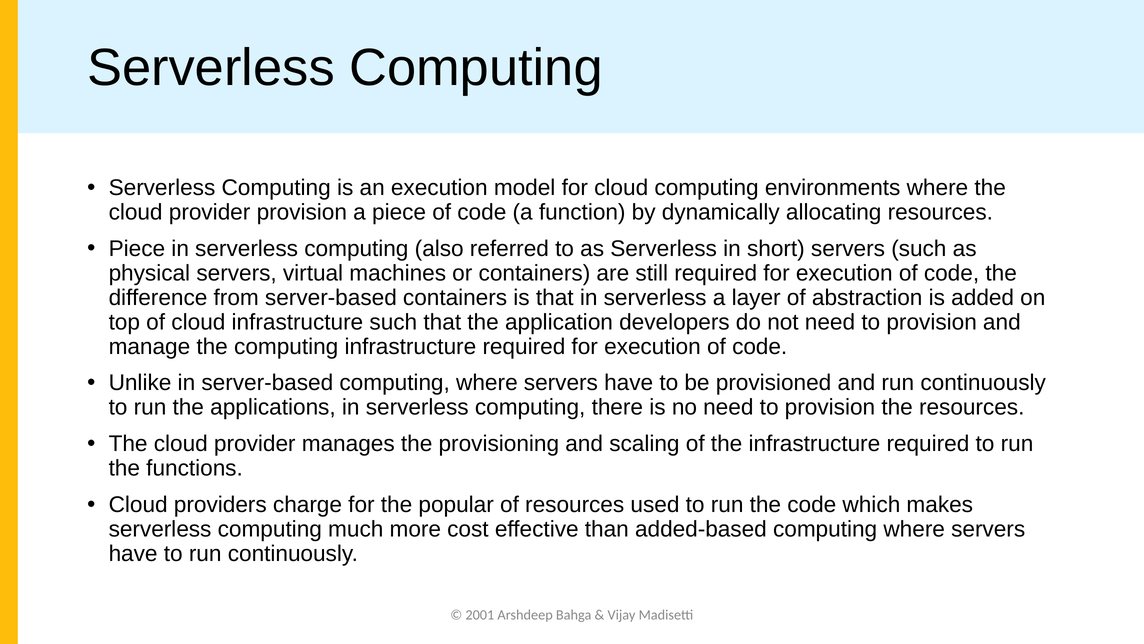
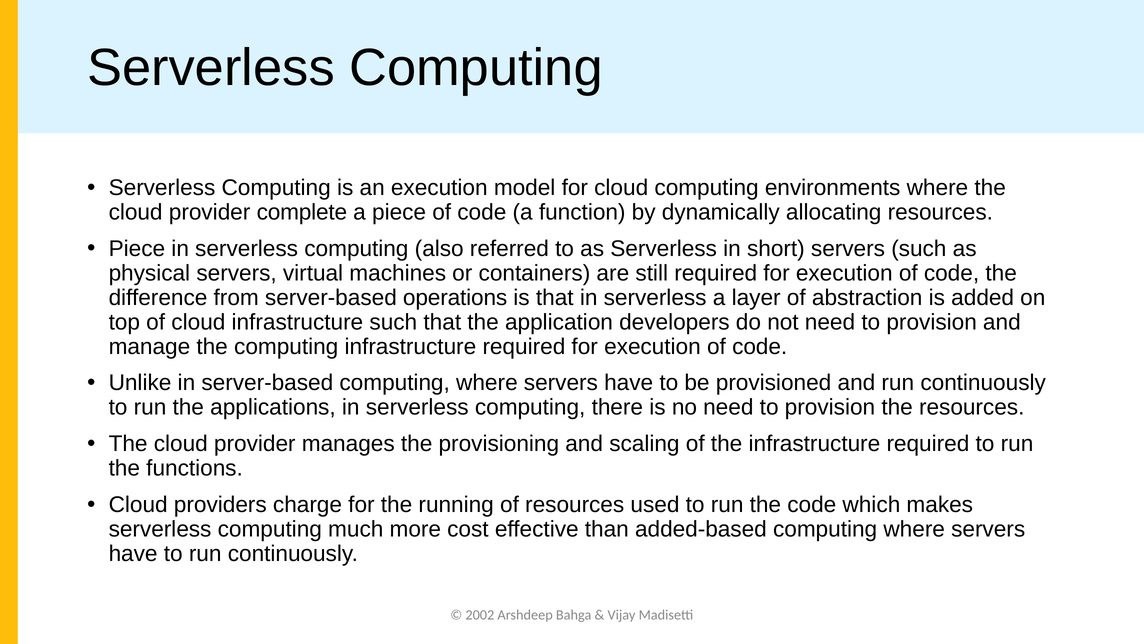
provider provision: provision -> complete
server-based containers: containers -> operations
popular: popular -> running
2001: 2001 -> 2002
